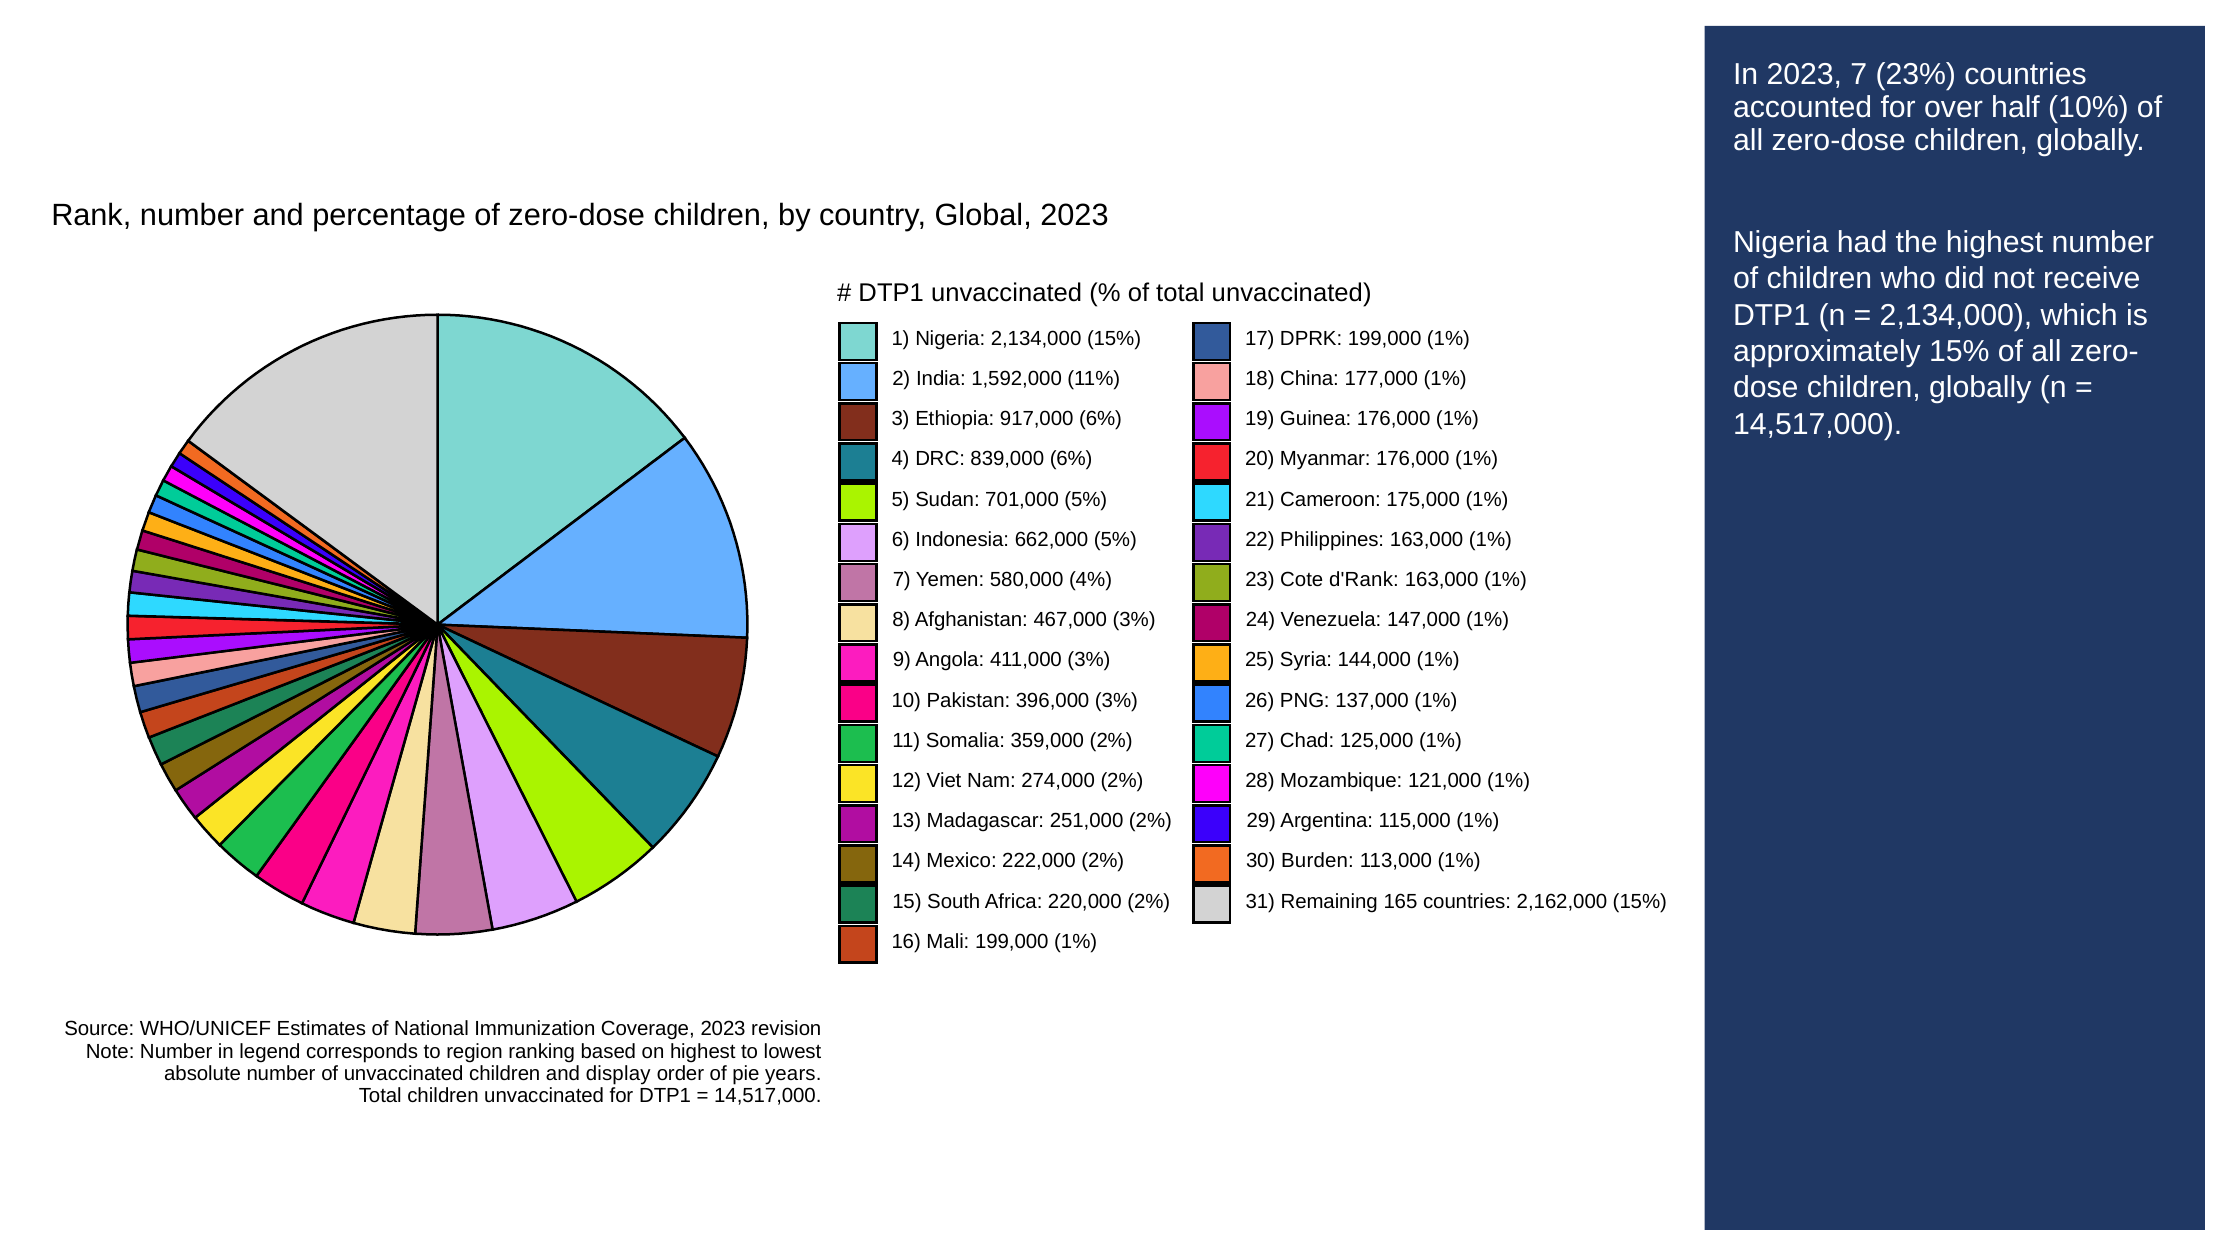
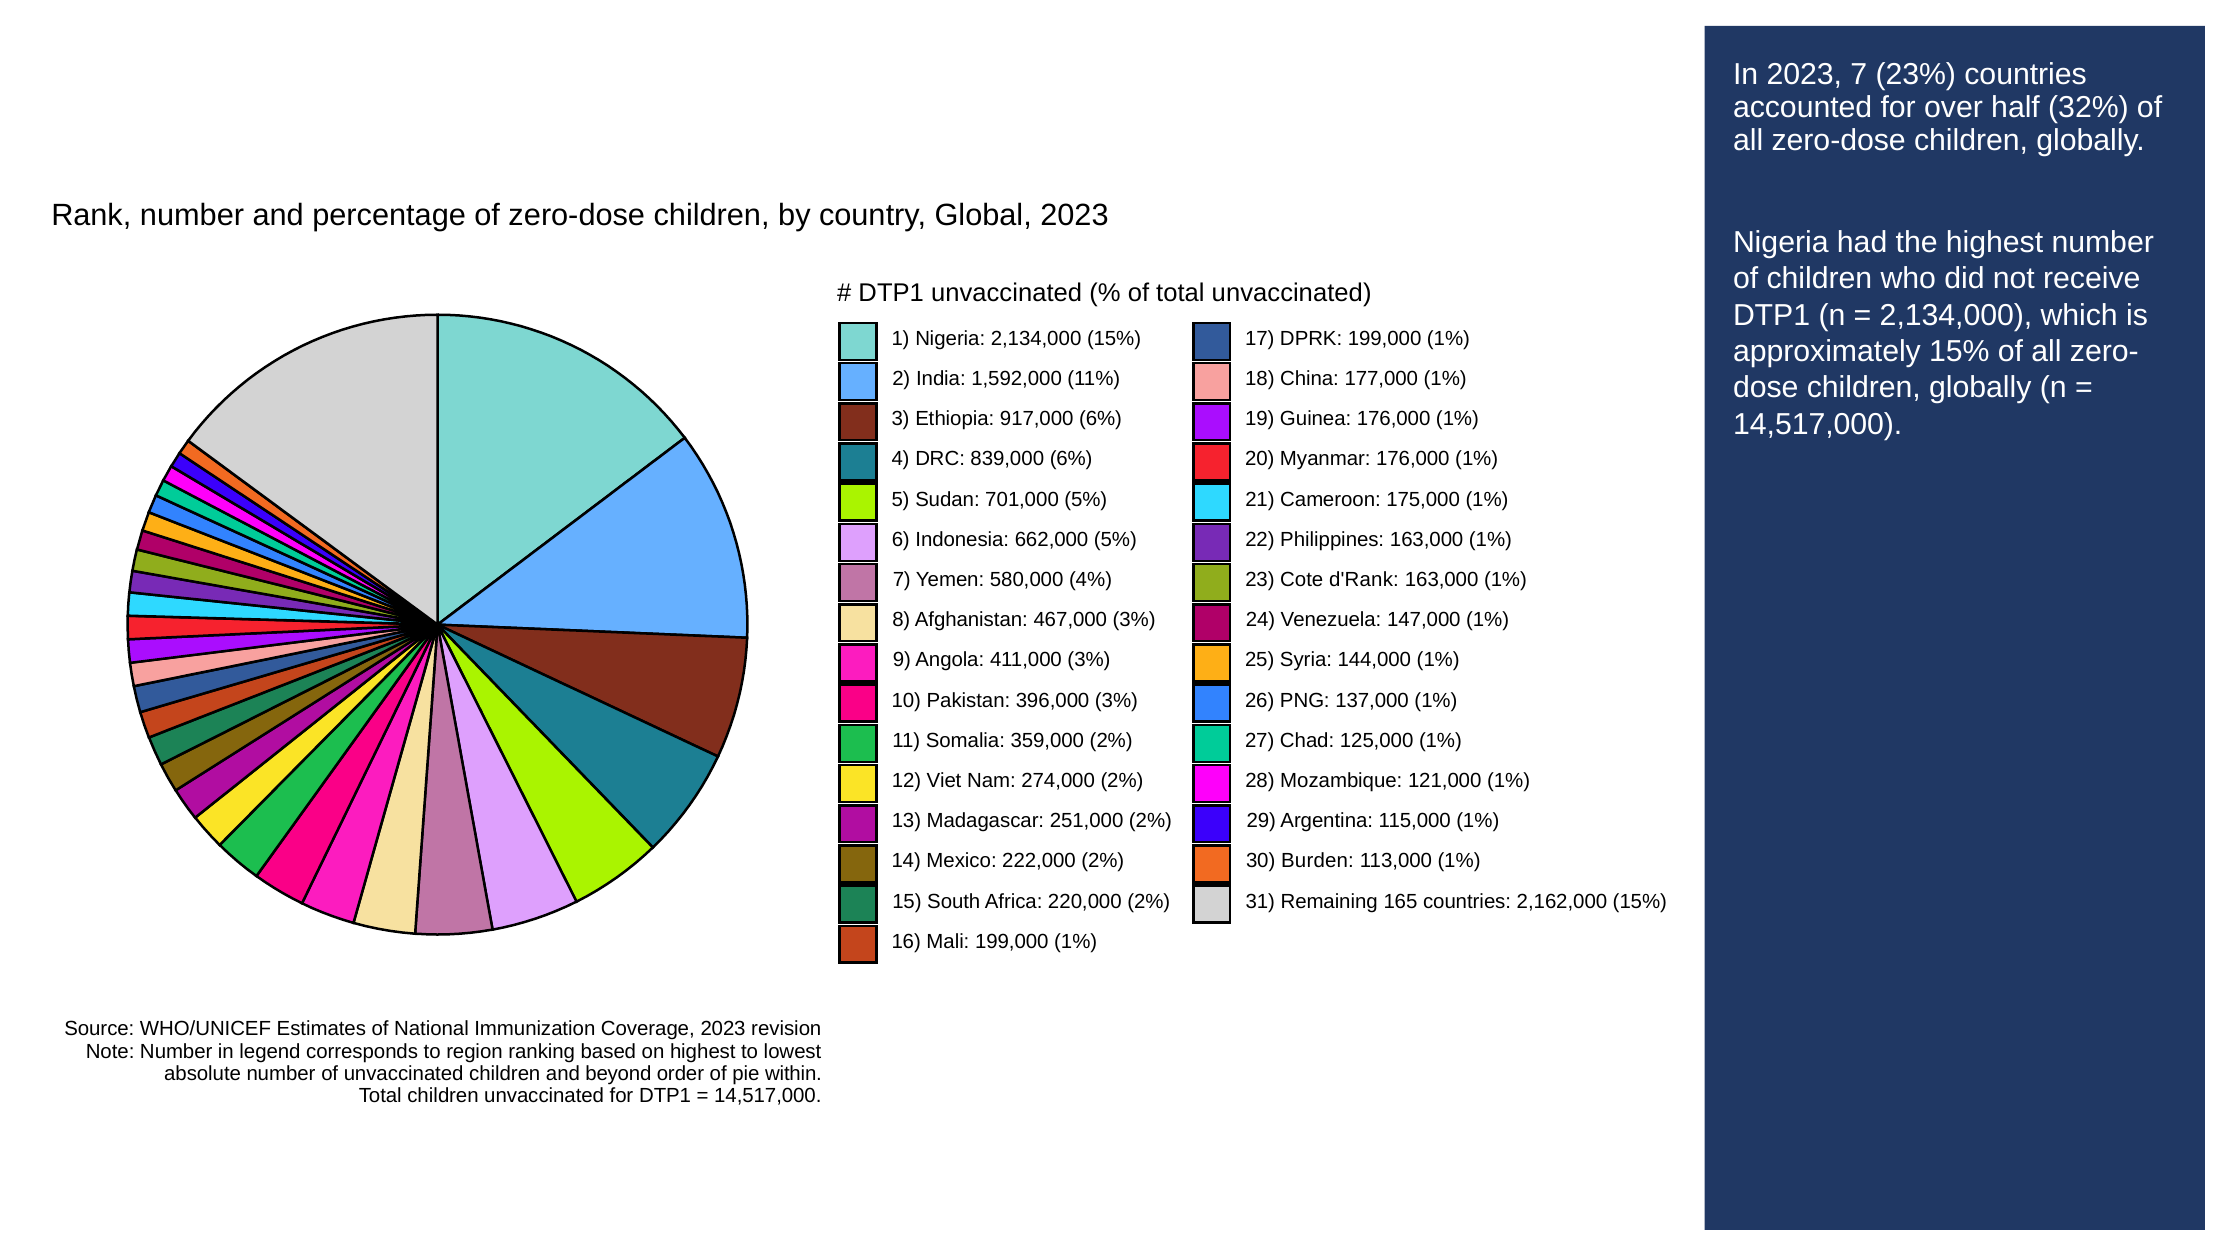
10%: 10% -> 32%
display: display -> beyond
years: years -> within
